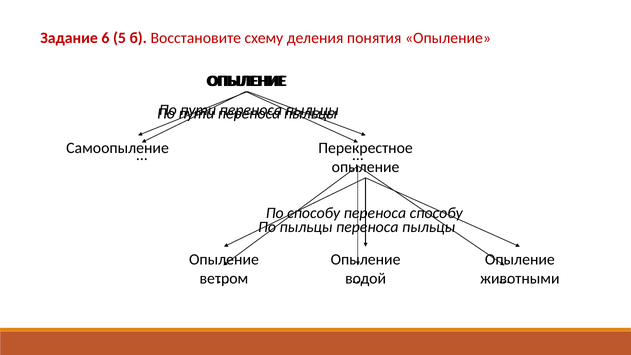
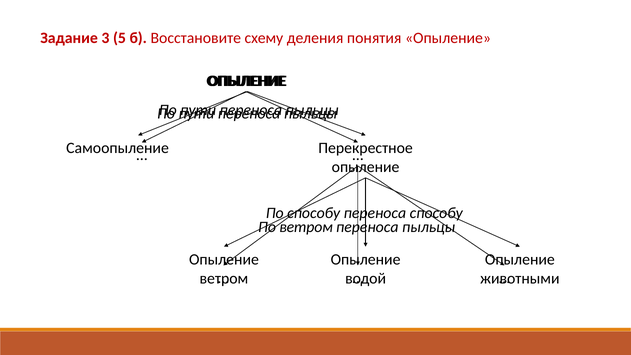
6: 6 -> 3
По пыльцы: пыльцы -> ветром
